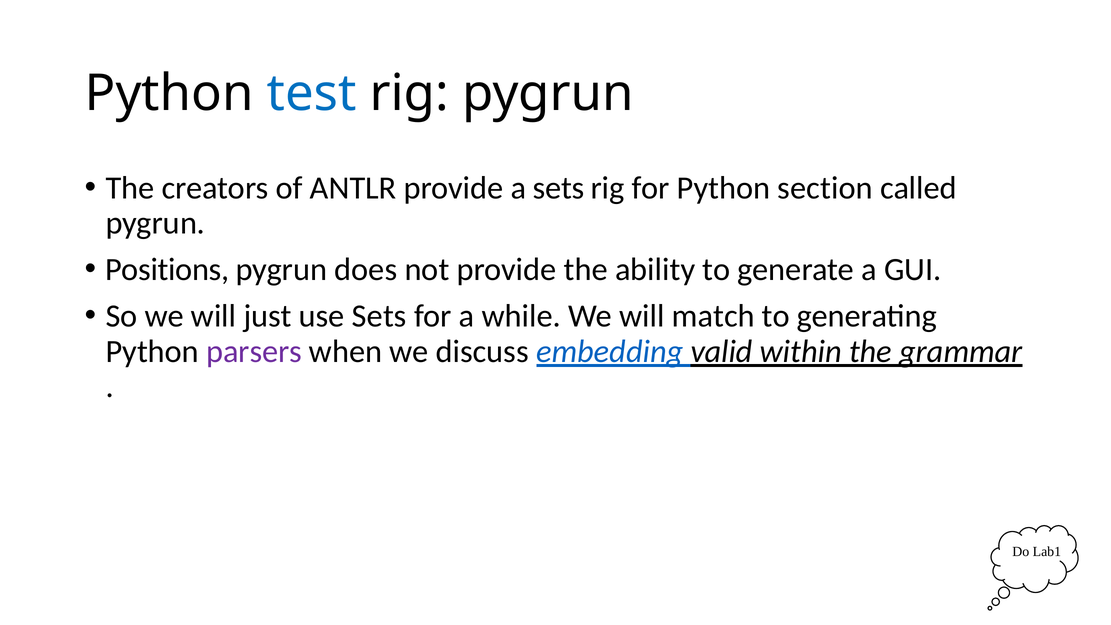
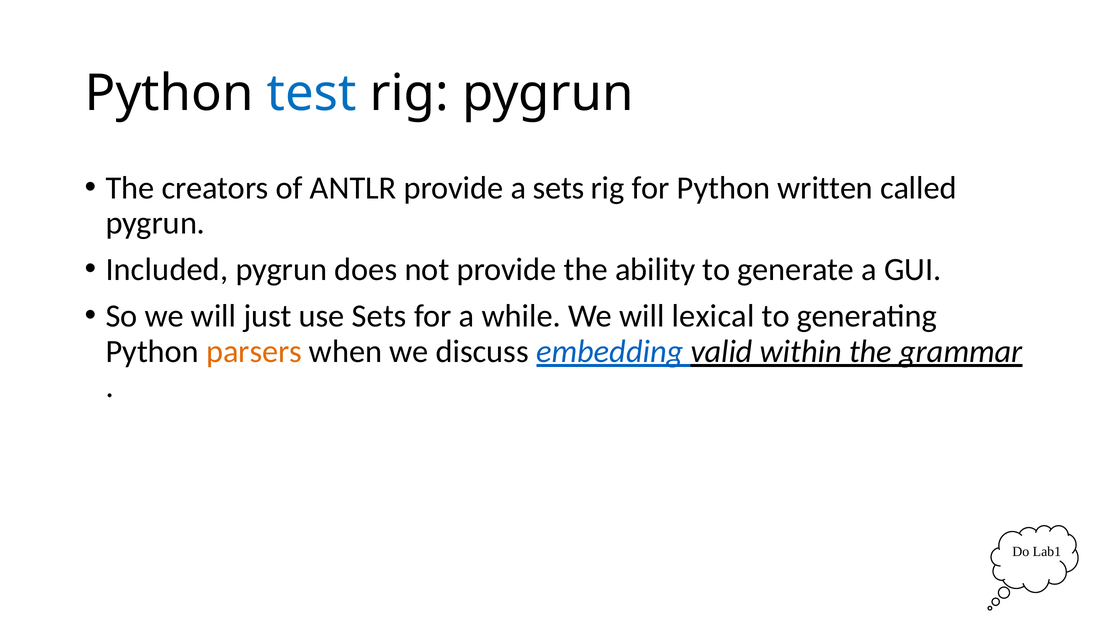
section: section -> written
Positions: Positions -> Included
match: match -> lexical
parsers colour: purple -> orange
